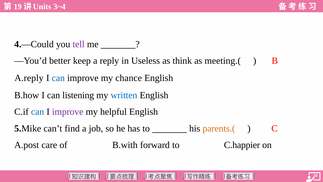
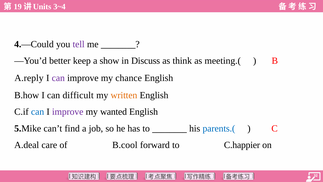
reply: reply -> show
Useless: Useless -> Discuss
can at (58, 78) colour: blue -> purple
listening: listening -> difficult
written colour: blue -> orange
helpful: helpful -> wanted
parents.( colour: orange -> blue
A.post: A.post -> A.deal
B.with: B.with -> B.cool
